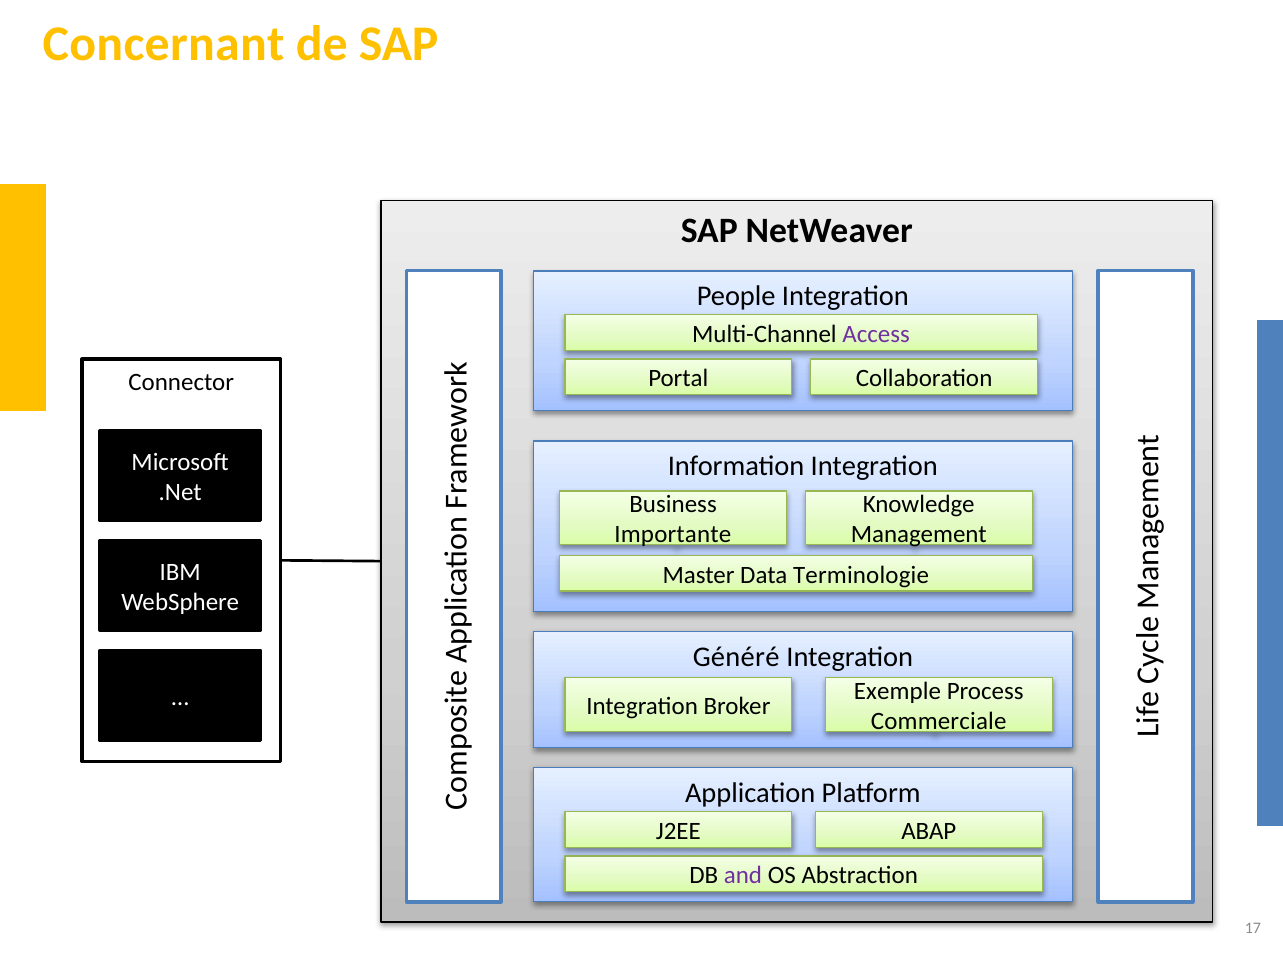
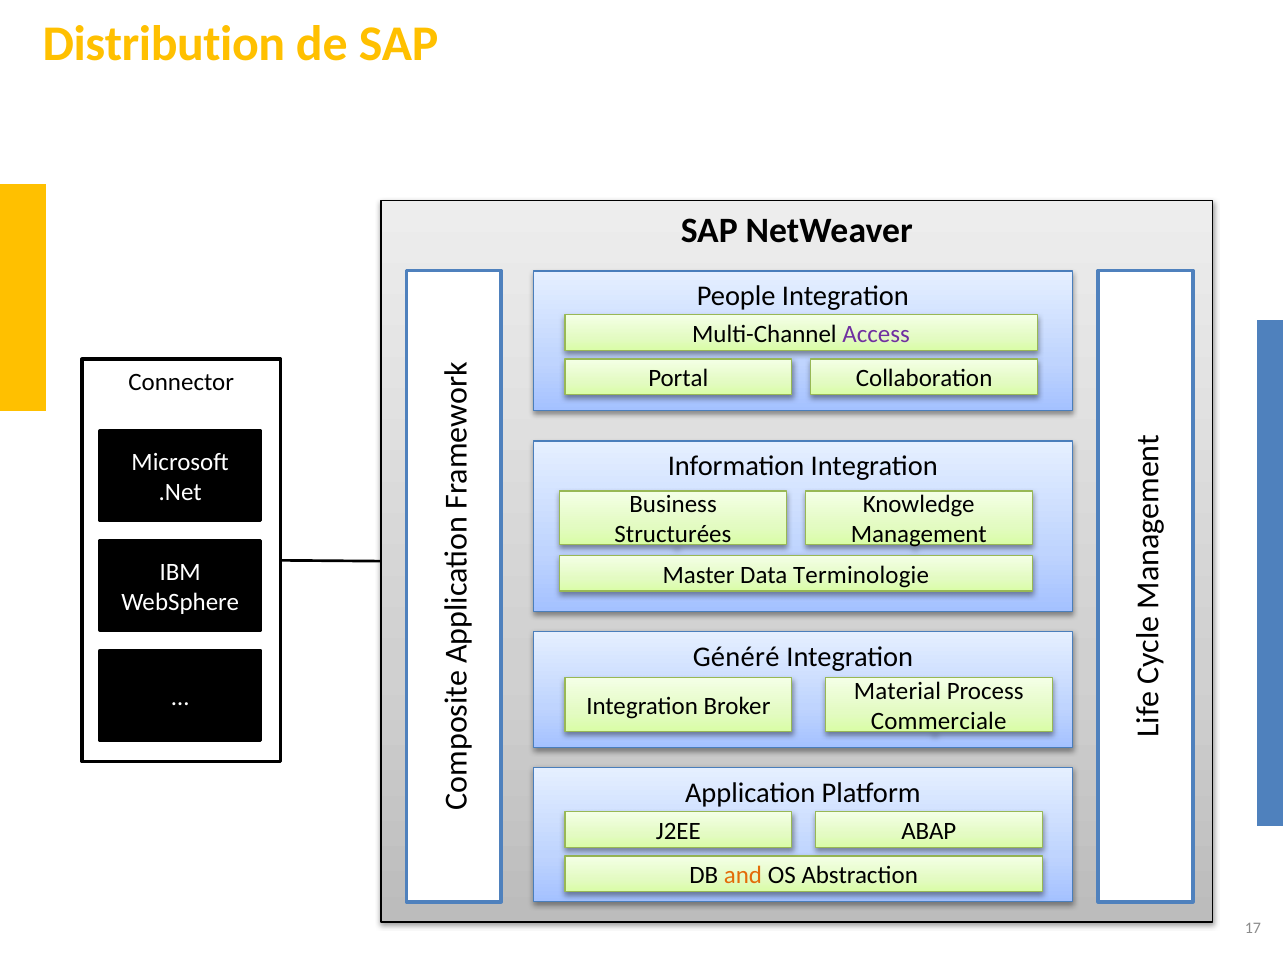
Concernant: Concernant -> Distribution
Importante: Importante -> Structurées
Exemple: Exemple -> Material
and colour: purple -> orange
